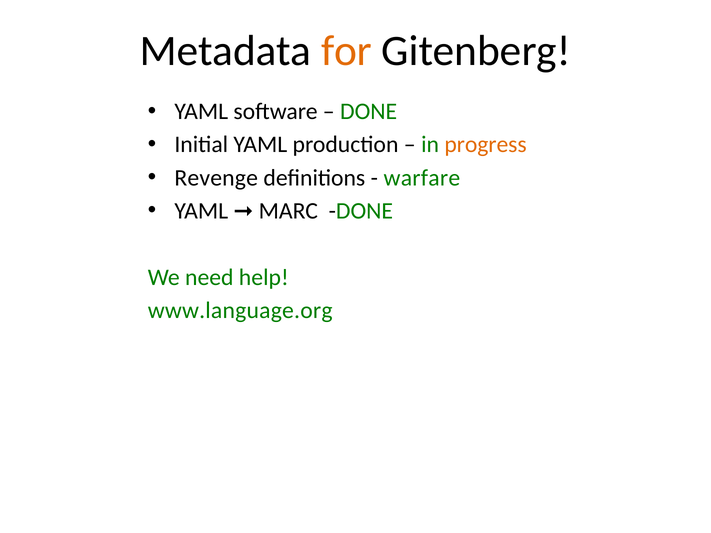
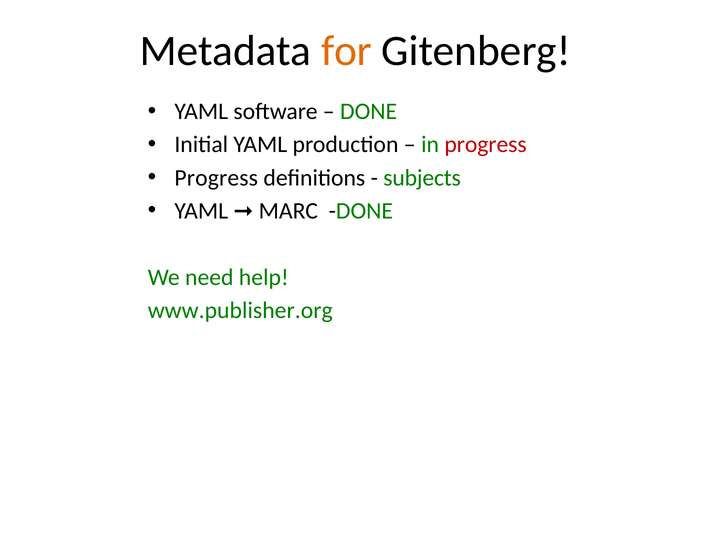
progress at (486, 145) colour: orange -> red
Revenge at (216, 178): Revenge -> Progress
warfare: warfare -> subjects
www.language.org: www.language.org -> www.publisher.org
